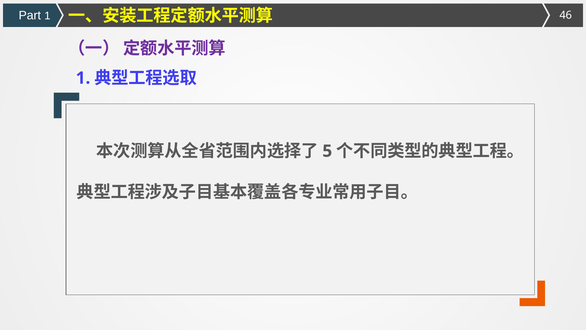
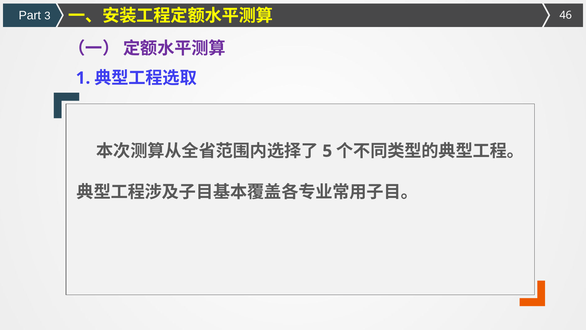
Part 1: 1 -> 3
